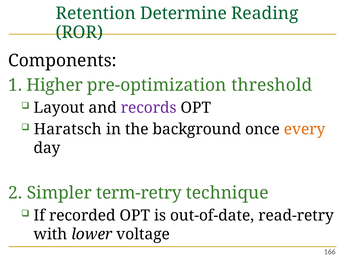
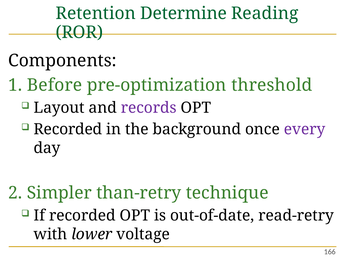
Higher: Higher -> Before
Haratsch at (68, 129): Haratsch -> Recorded
every colour: orange -> purple
term-retry: term-retry -> than-retry
